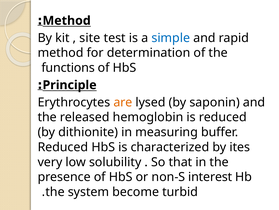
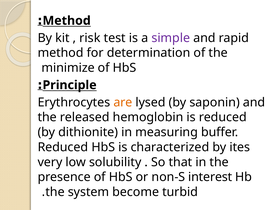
site: site -> risk
simple colour: blue -> purple
functions: functions -> minimize
